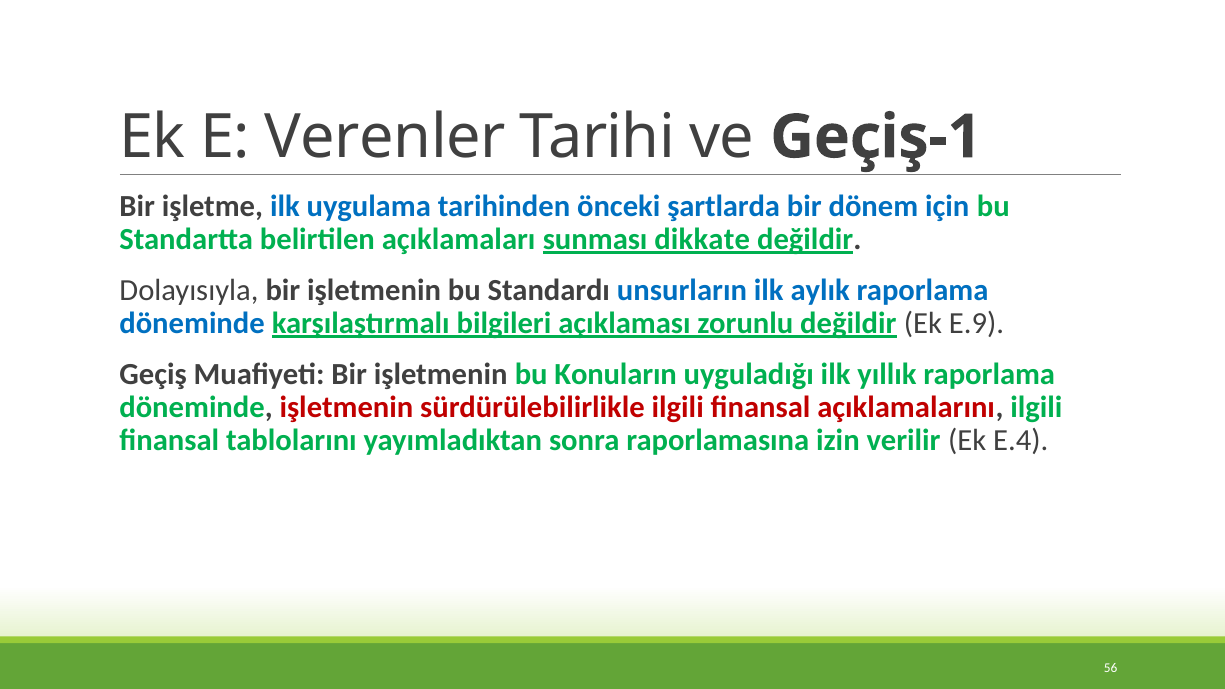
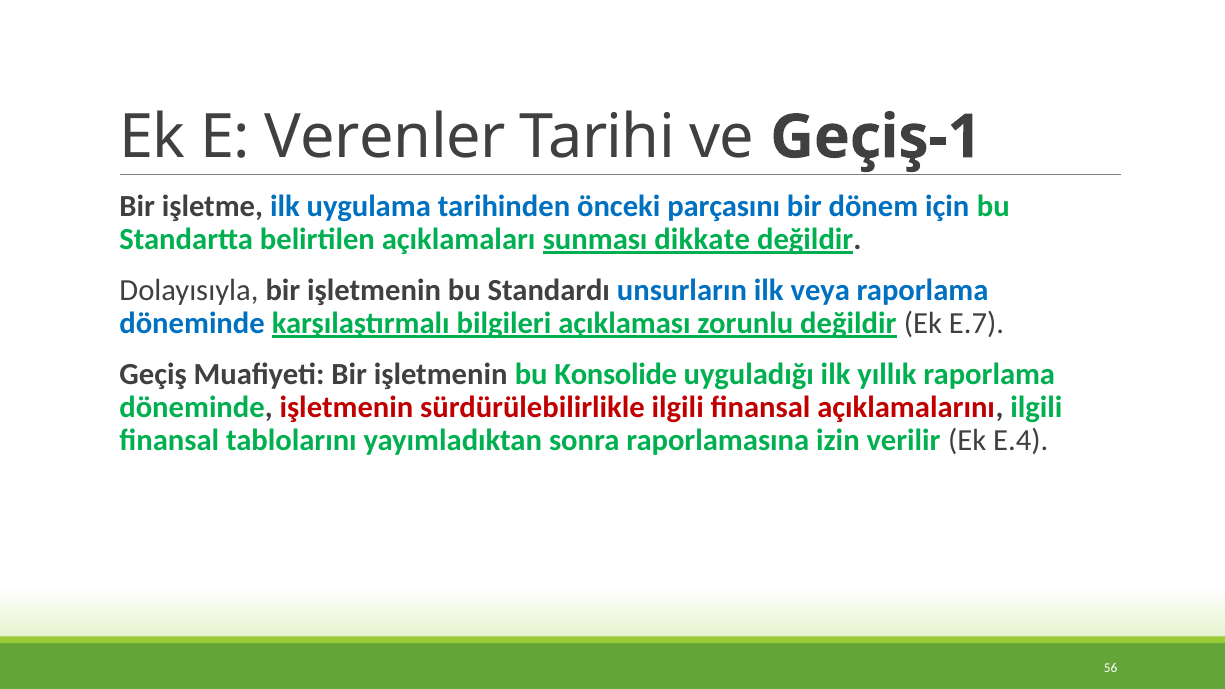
şartlarda: şartlarda -> parçasını
aylık: aylık -> veya
E.9: E.9 -> E.7
Konuların: Konuların -> Konsolide
